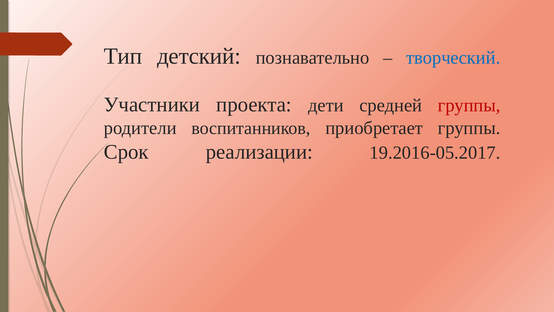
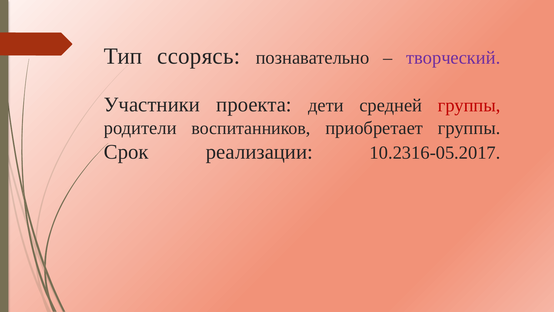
детский: детский -> ссорясь
творческий colour: blue -> purple
19.2016-05.2017: 19.2016-05.2017 -> 10.2316-05.2017
